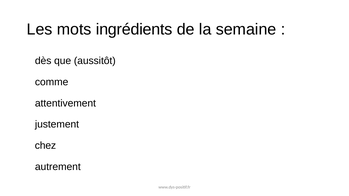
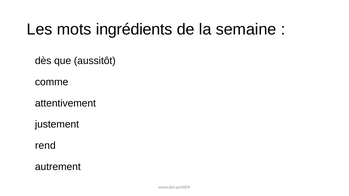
chez: chez -> rend
